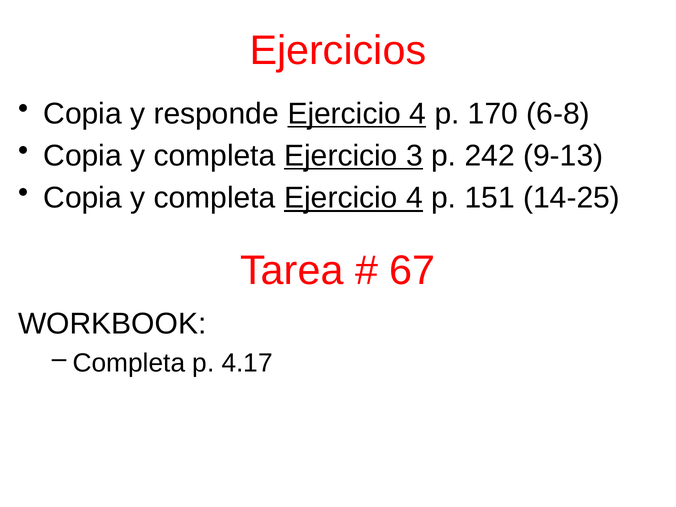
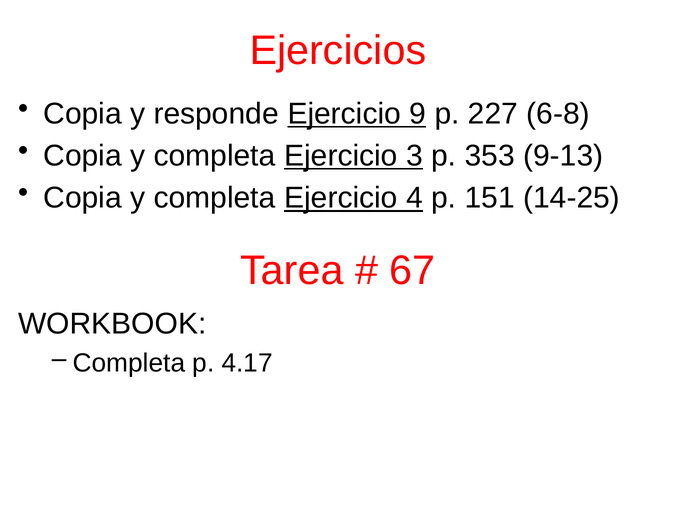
responde Ejercicio 4: 4 -> 9
170: 170 -> 227
242: 242 -> 353
